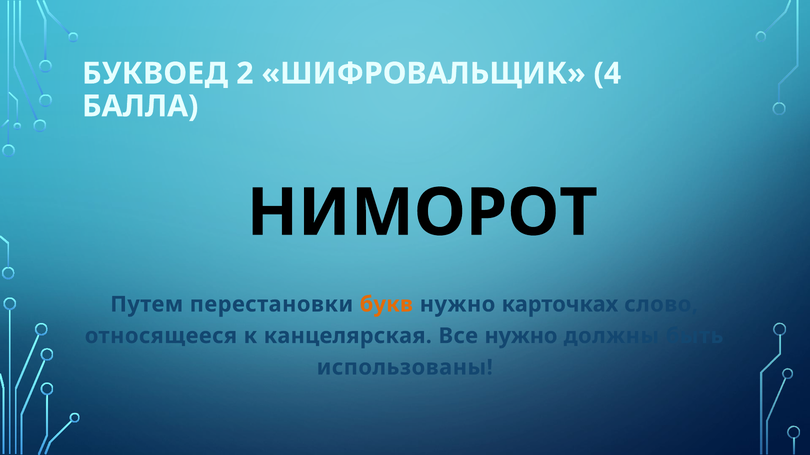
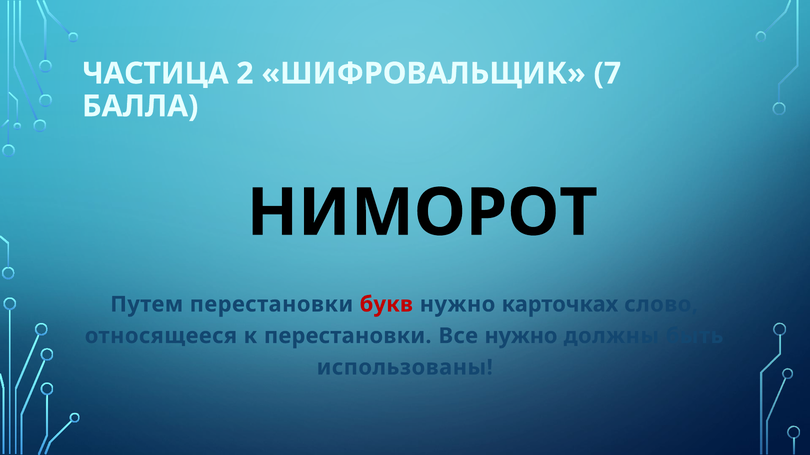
БУКВОЕД: БУКВОЕД -> ЧАСТИЦА
4: 4 -> 7
букв colour: orange -> red
к канцелярская: канцелярская -> перестановки
